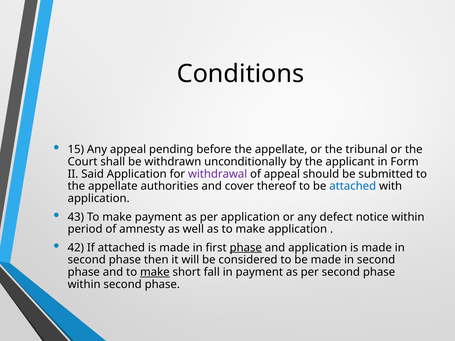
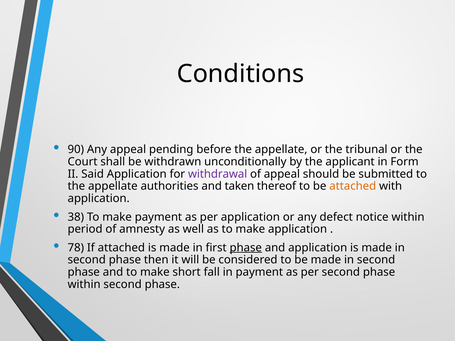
15: 15 -> 90
cover: cover -> taken
attached at (353, 186) colour: blue -> orange
43: 43 -> 38
42: 42 -> 78
make at (155, 272) underline: present -> none
